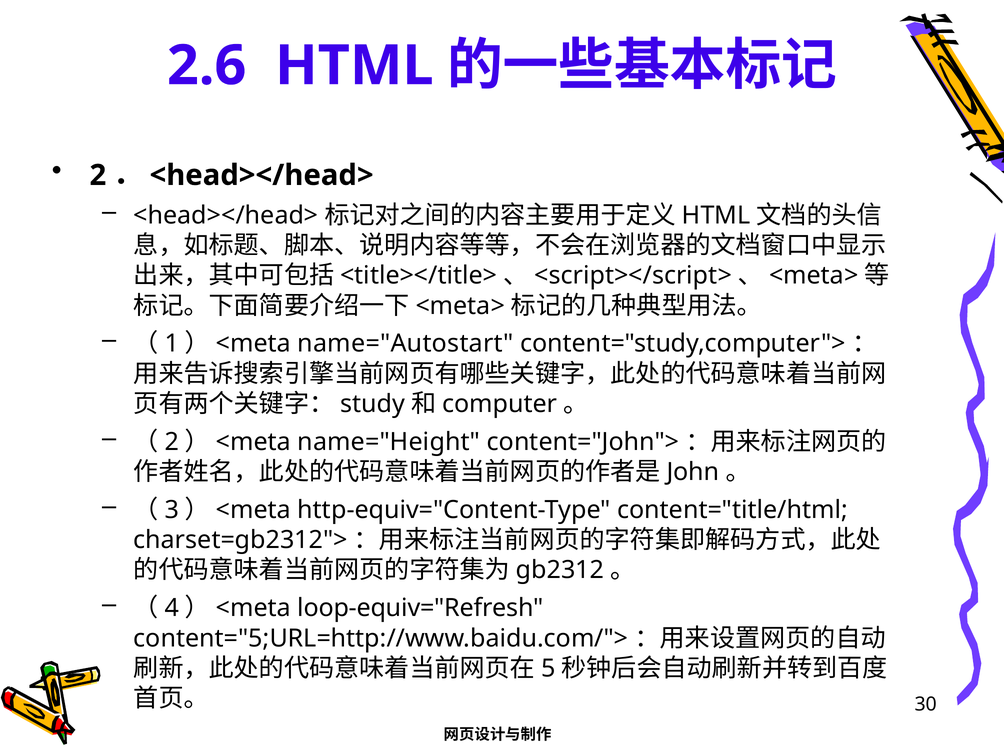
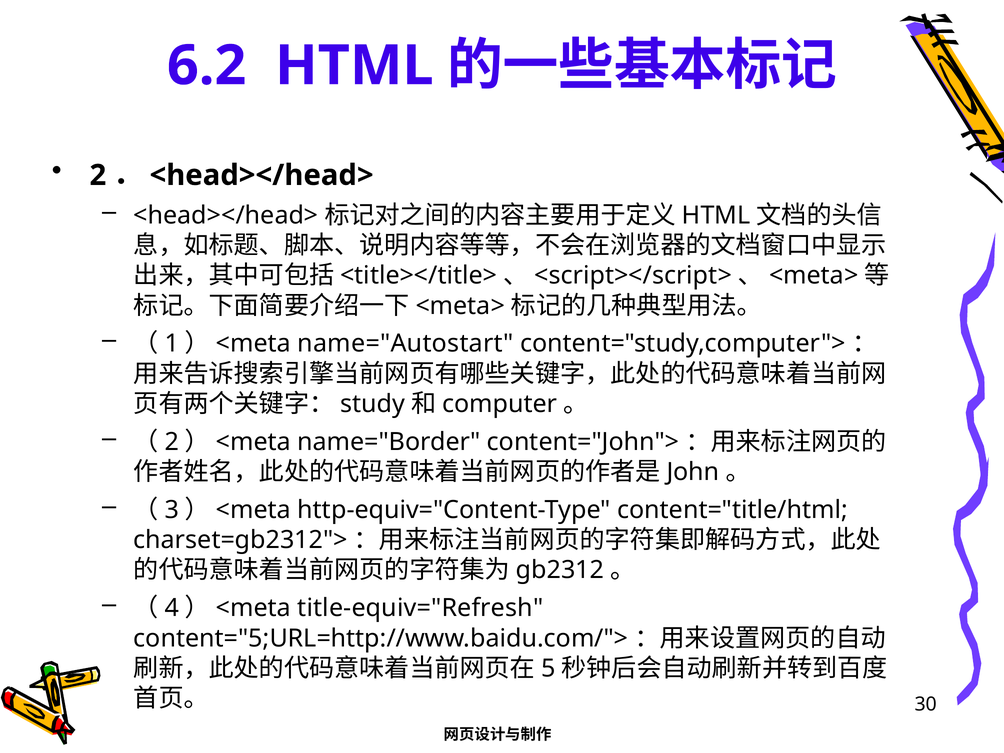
2.6: 2.6 -> 6.2
name="Height: name="Height -> name="Border
loop-equiv="Refresh: loop-equiv="Refresh -> title-equiv="Refresh
